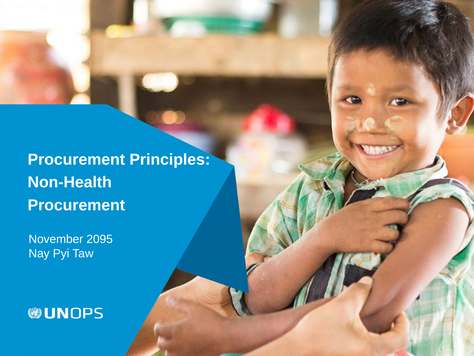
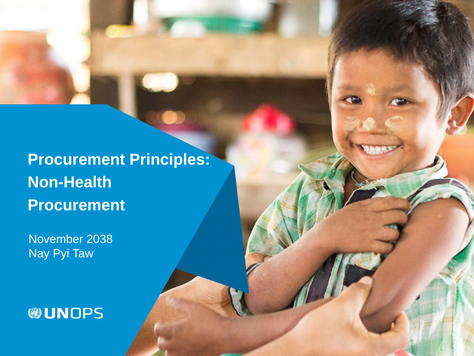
2095: 2095 -> 2038
